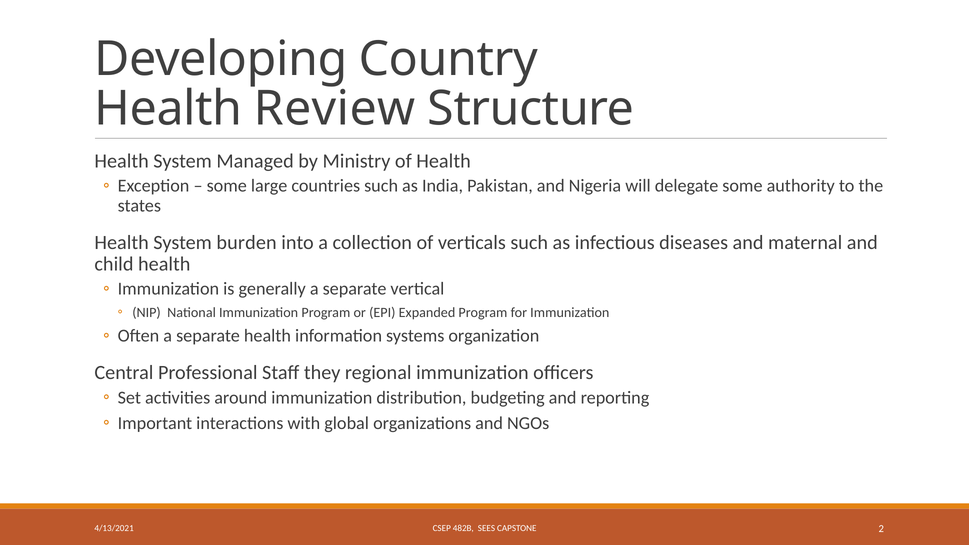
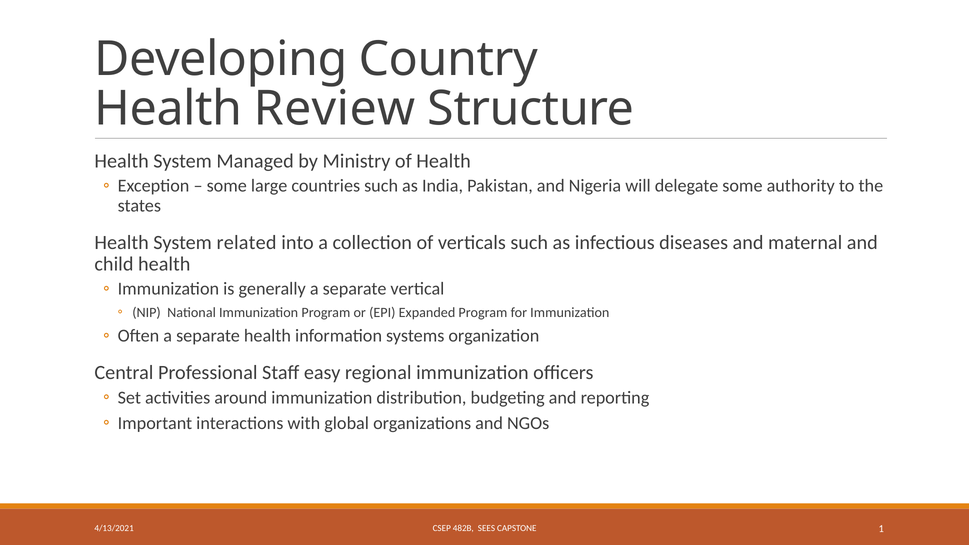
burden: burden -> related
they: they -> easy
2: 2 -> 1
